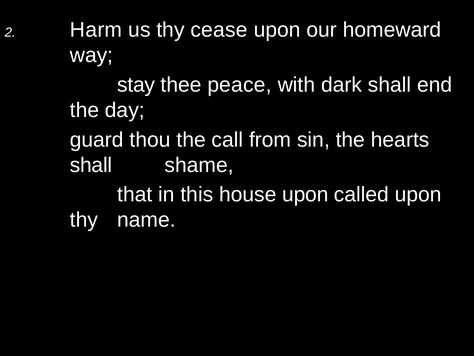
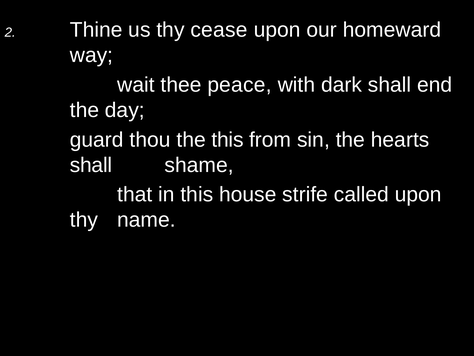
Harm: Harm -> Thine
stay: stay -> wait
the call: call -> this
house upon: upon -> strife
